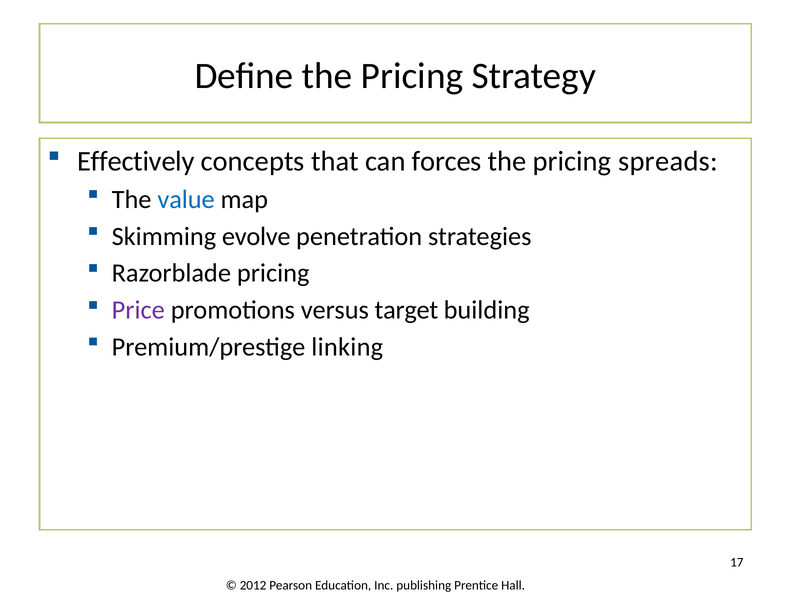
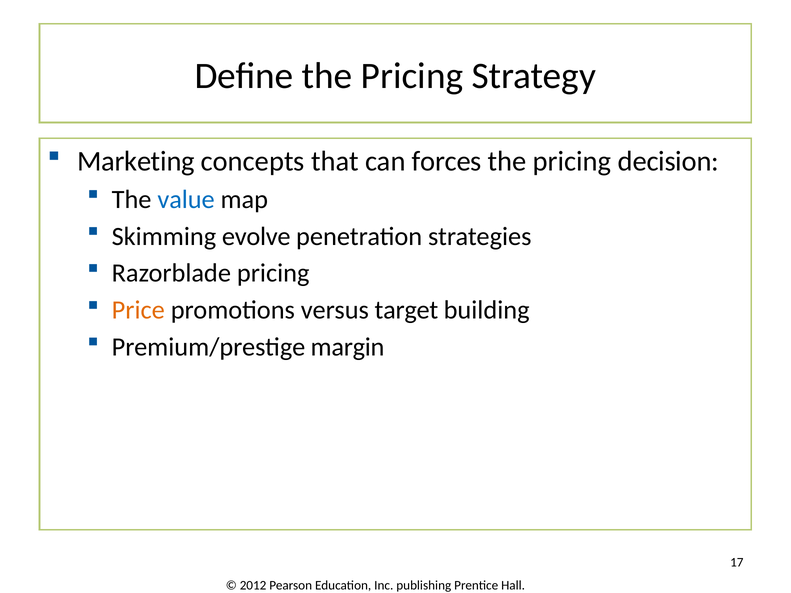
Effectively: Effectively -> Marketing
spreads: spreads -> decision
Price colour: purple -> orange
linking: linking -> margin
